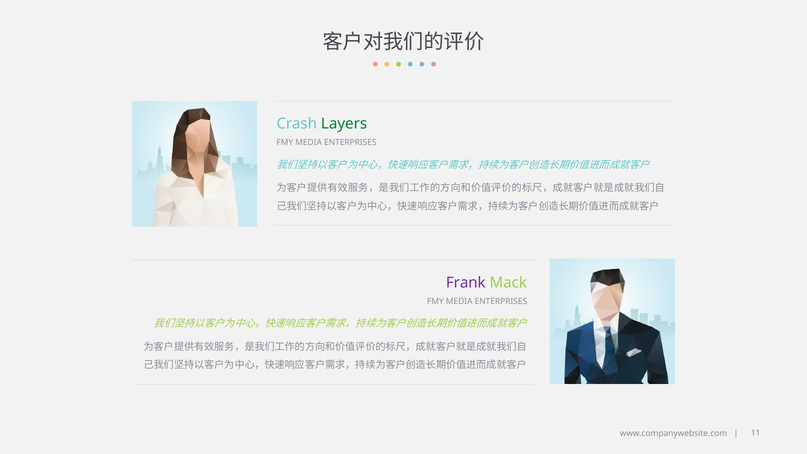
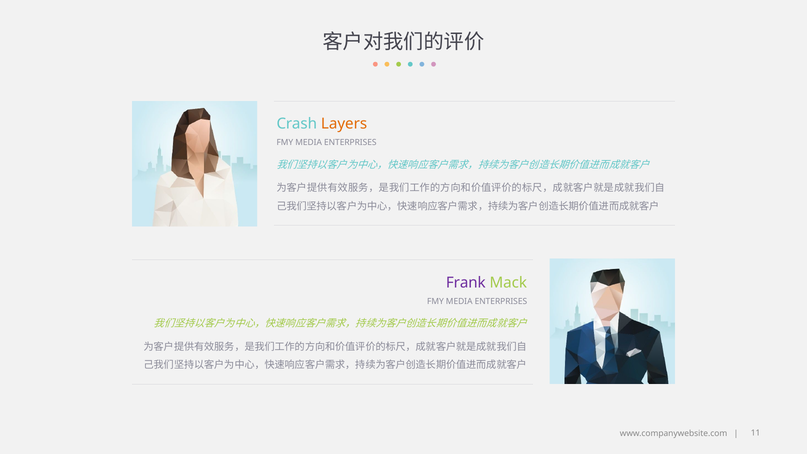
Layers colour: green -> orange
